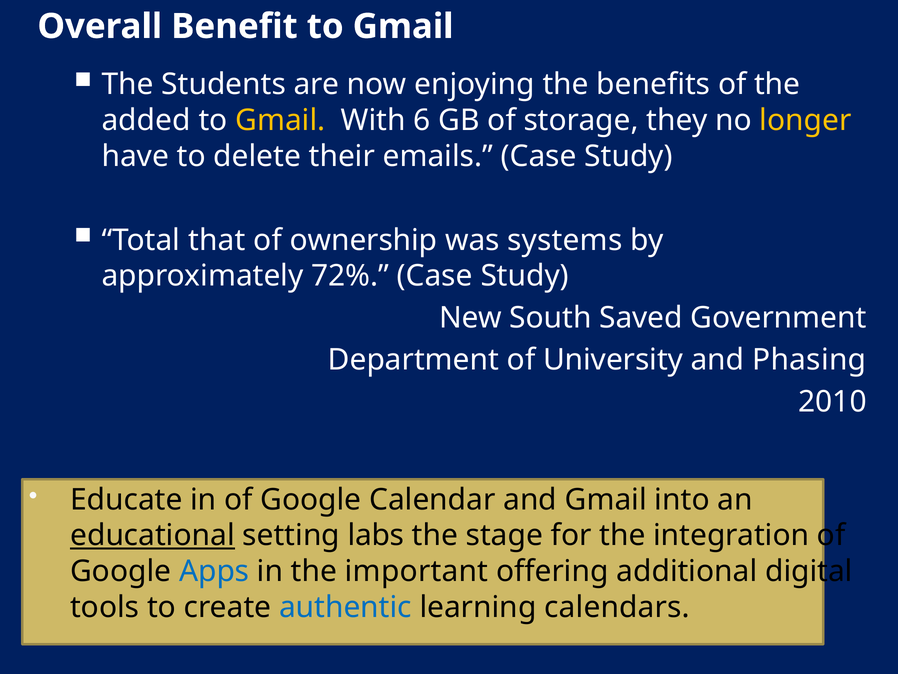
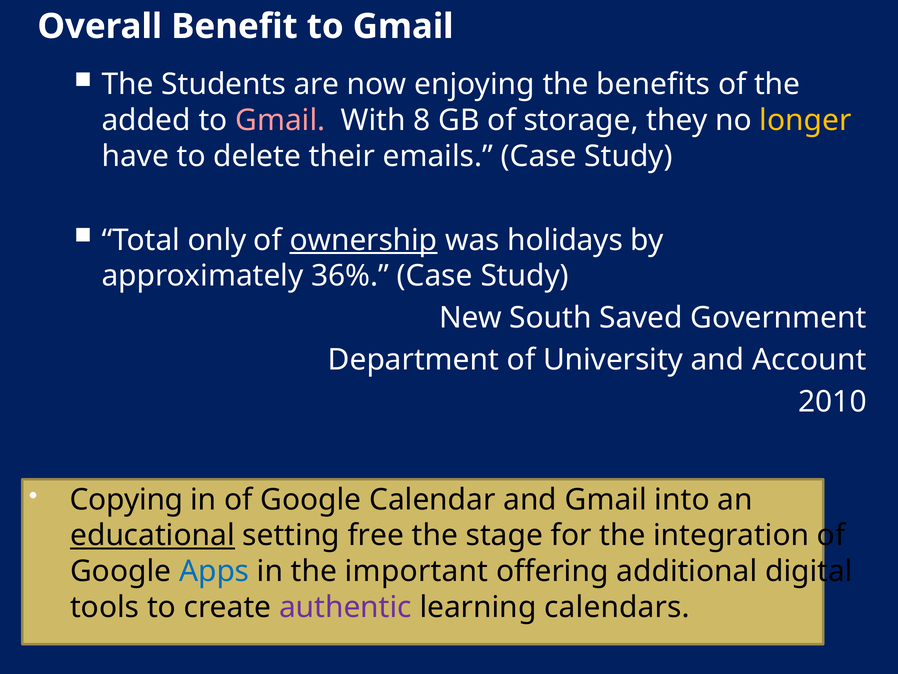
Gmail at (280, 120) colour: yellow -> pink
6: 6 -> 8
that: that -> only
ownership underline: none -> present
systems: systems -> holidays
72%: 72% -> 36%
Phasing: Phasing -> Account
Educate: Educate -> Copying
labs: labs -> free
authentic colour: blue -> purple
